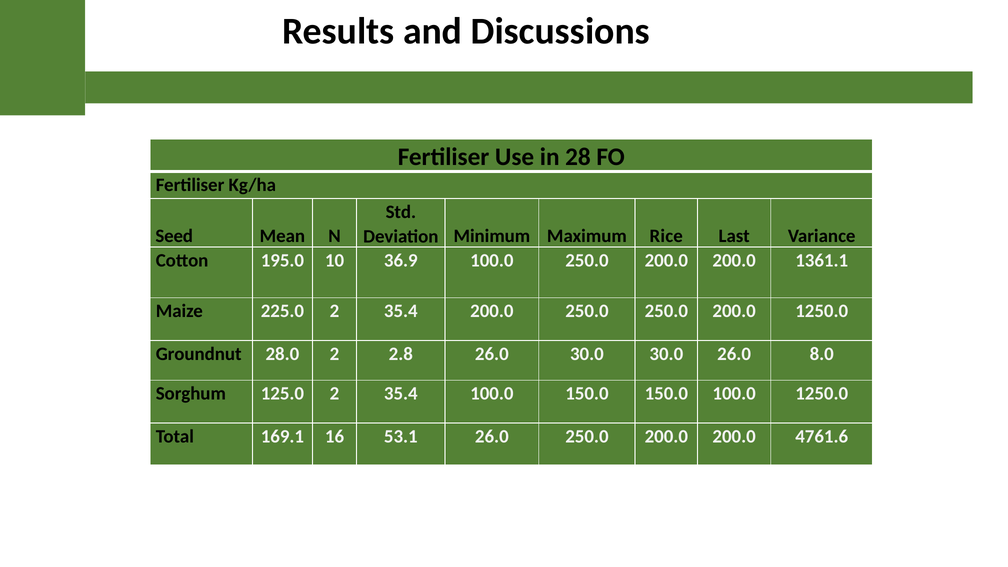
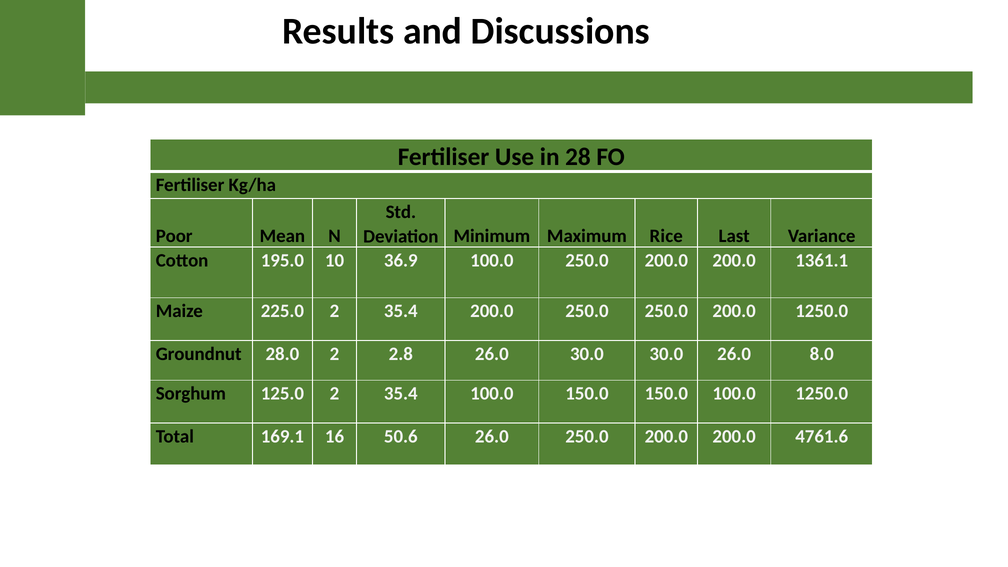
Seed: Seed -> Poor
53.1: 53.1 -> 50.6
